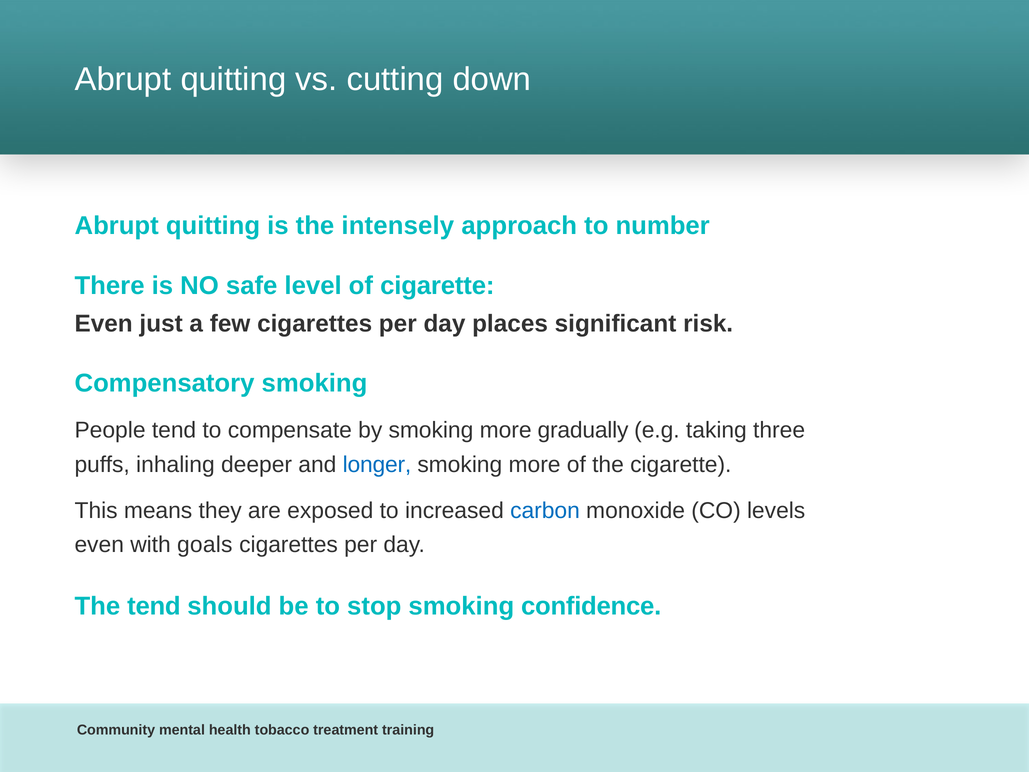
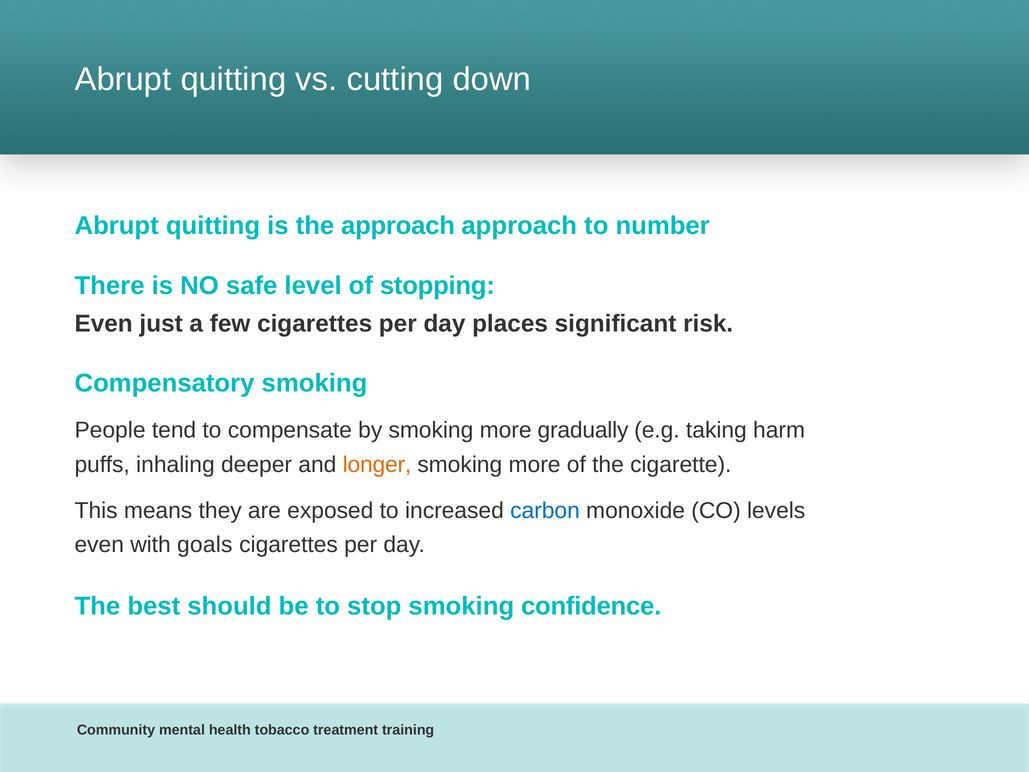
the intensely: intensely -> approach
of cigarette: cigarette -> stopping
three: three -> harm
longer colour: blue -> orange
The tend: tend -> best
